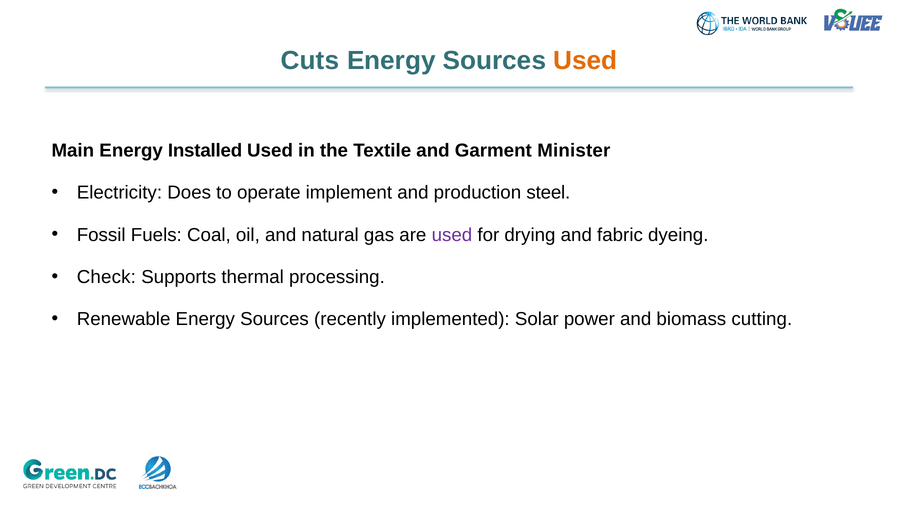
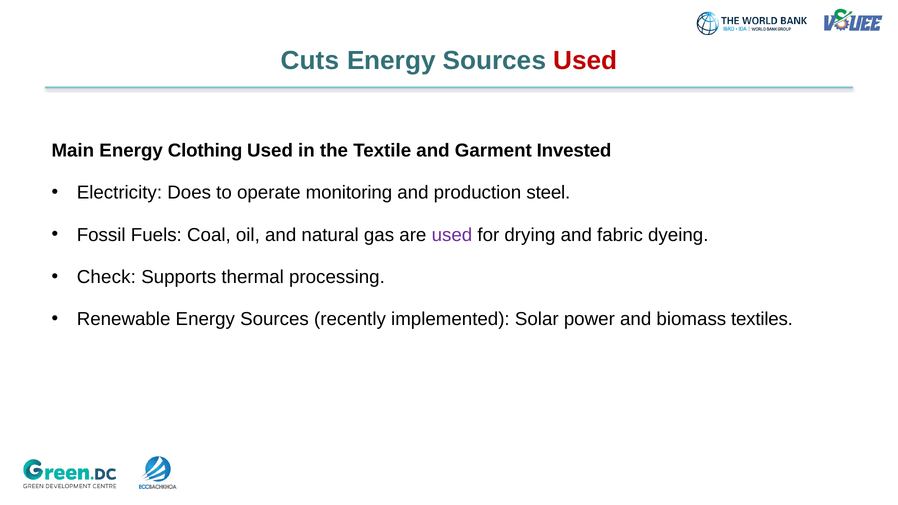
Used at (585, 60) colour: orange -> red
Installed: Installed -> Clothing
Minister: Minister -> Invested
implement: implement -> monitoring
cutting: cutting -> textiles
